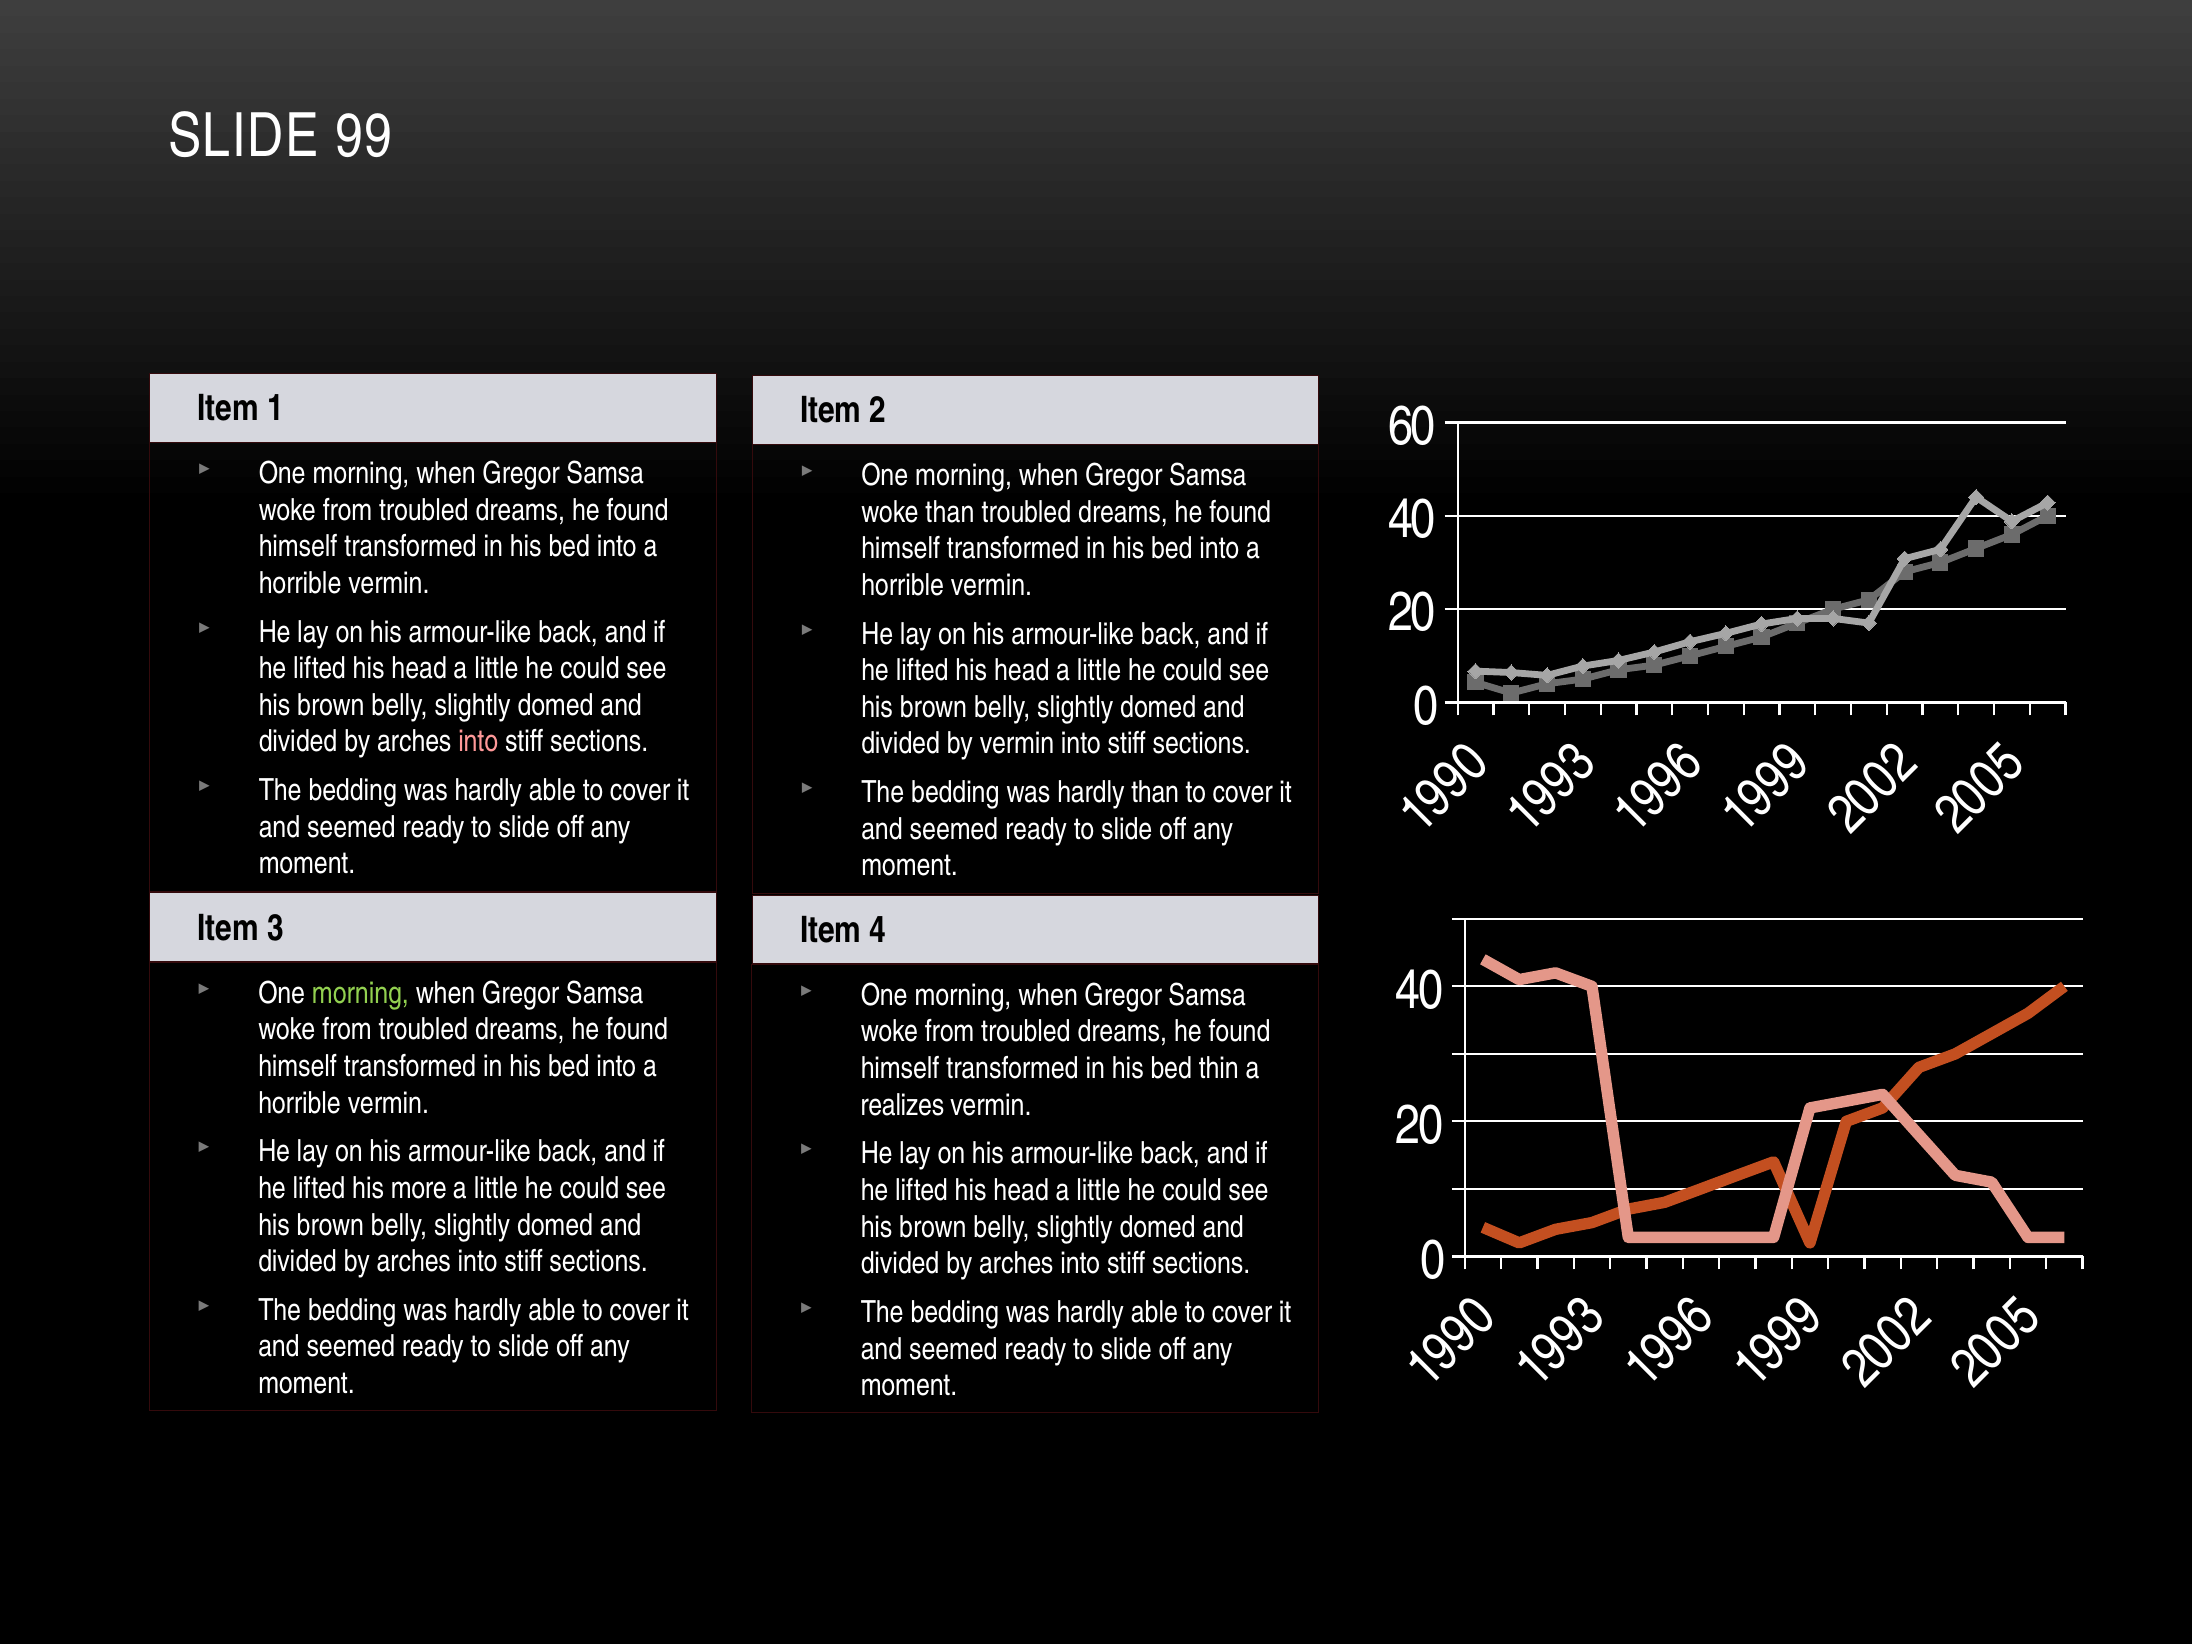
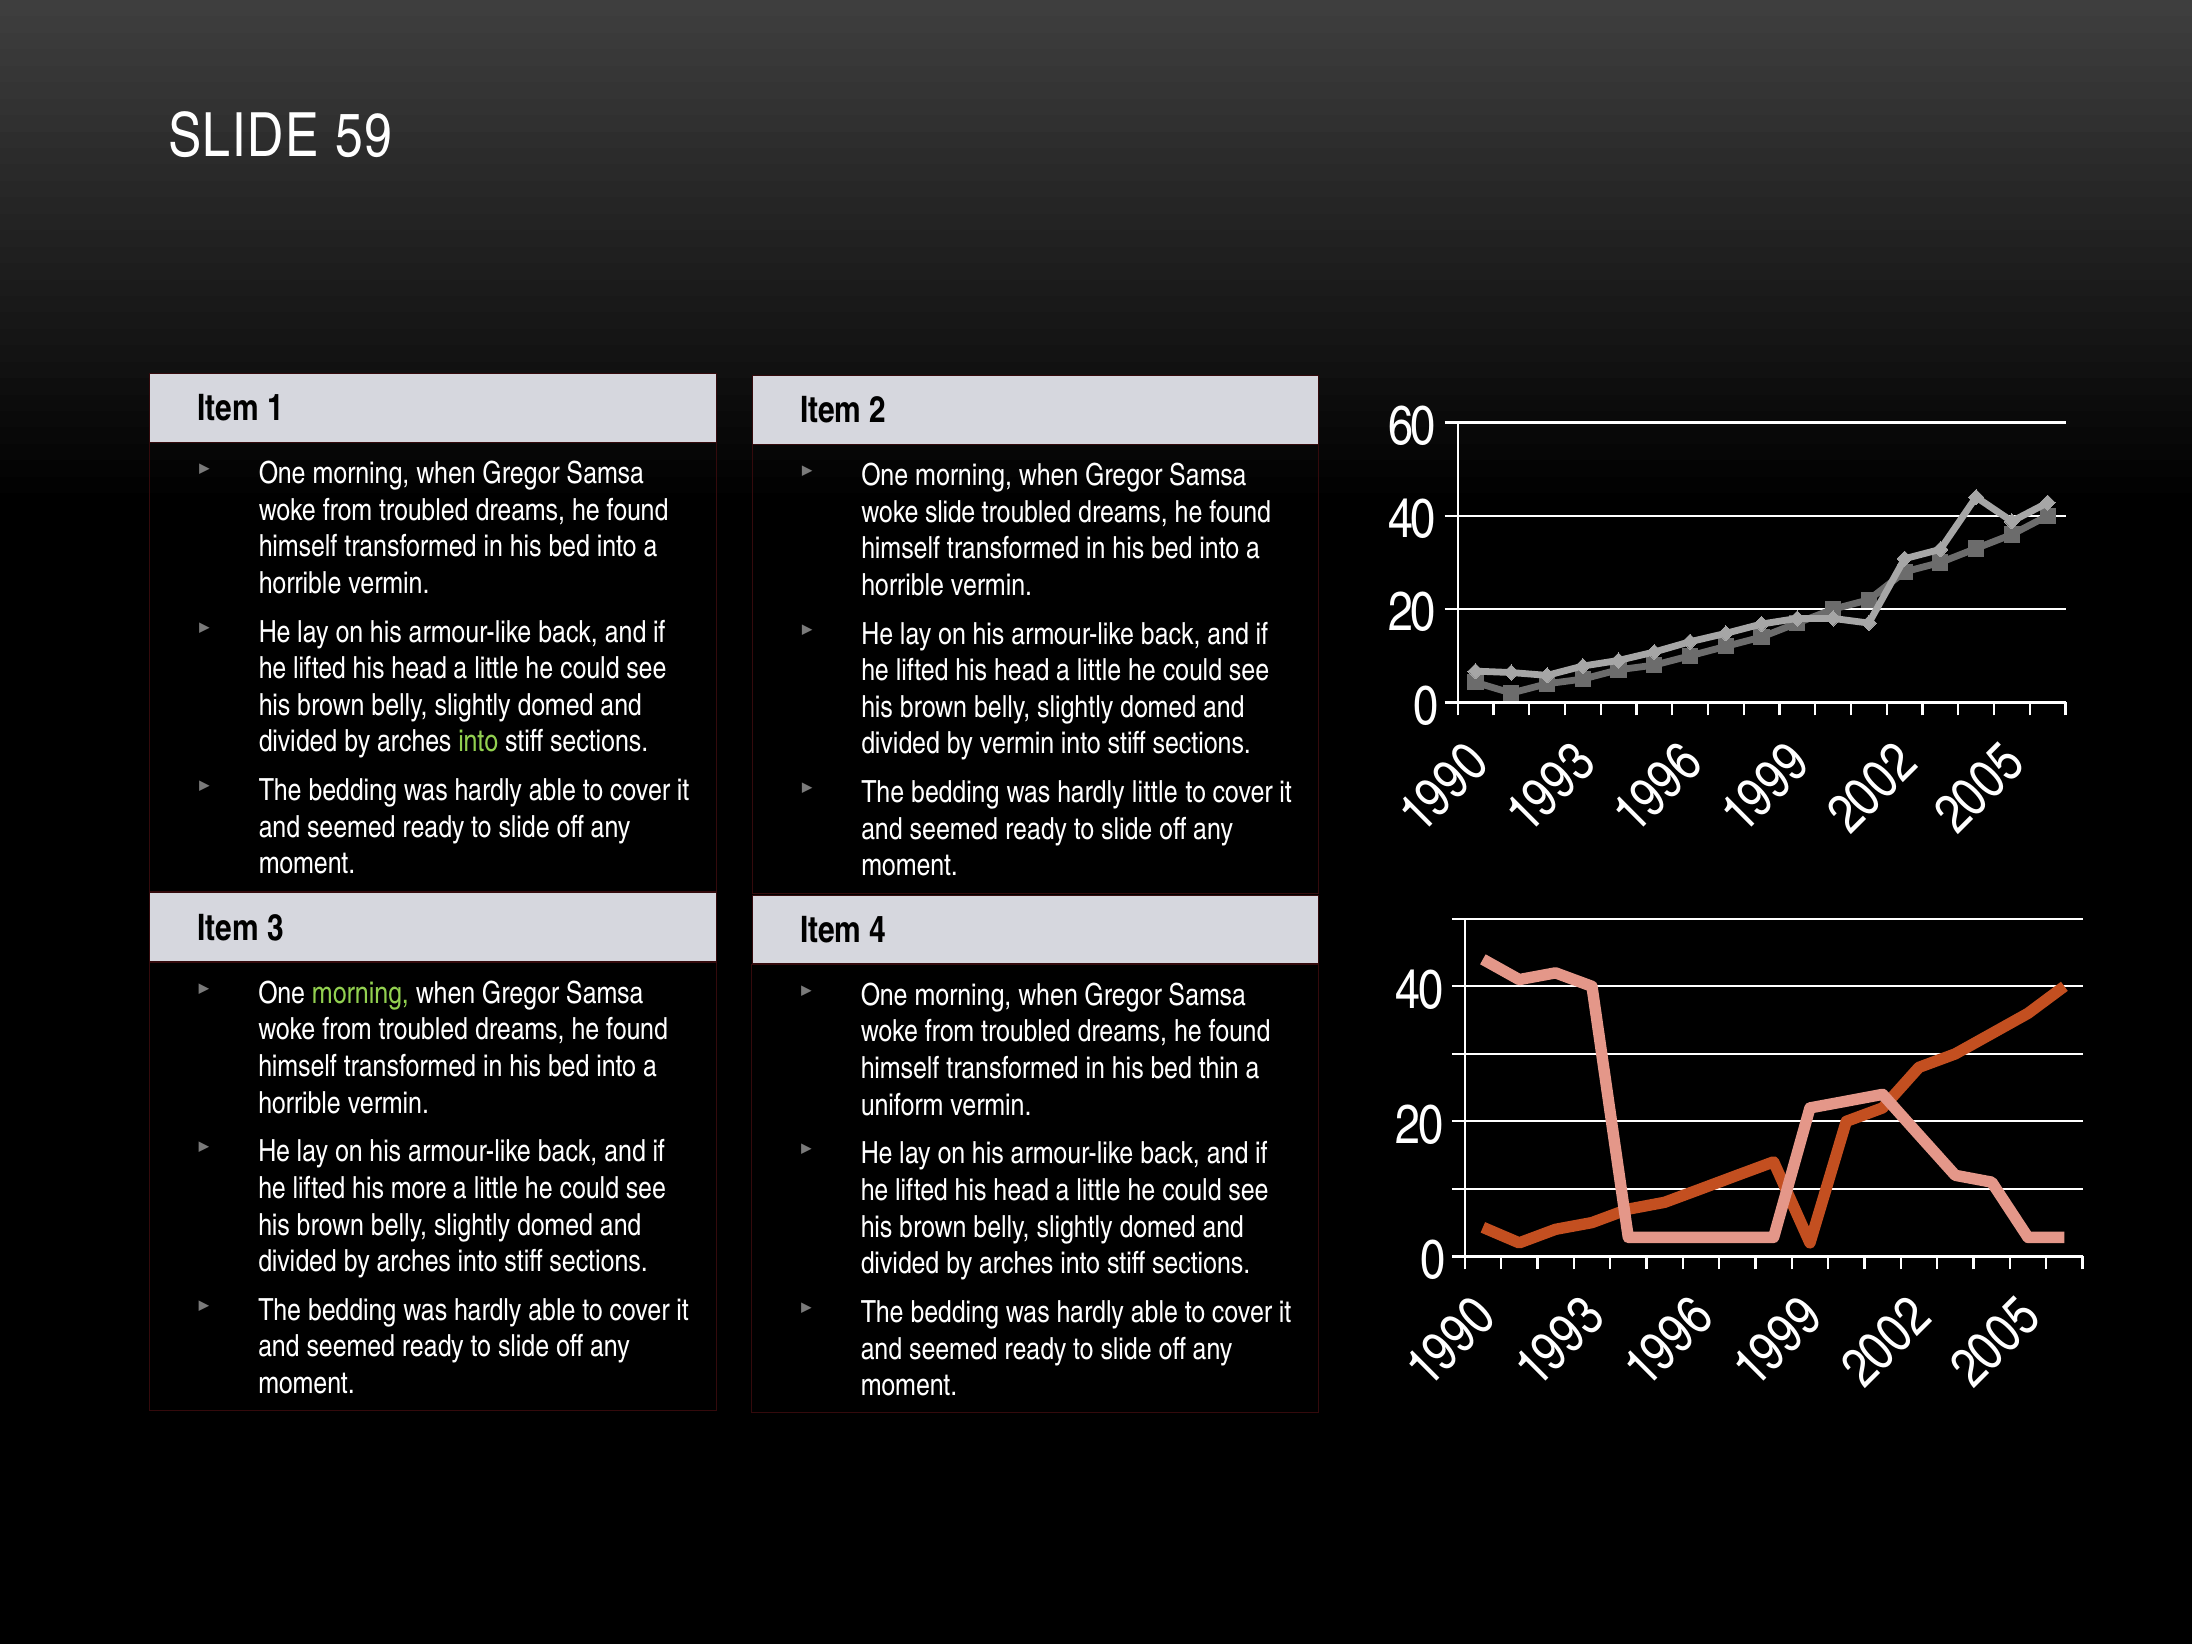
99: 99 -> 59
woke than: than -> slide
into at (478, 742) colour: pink -> light green
hardly than: than -> little
realizes: realizes -> uniform
